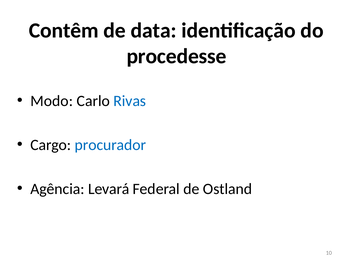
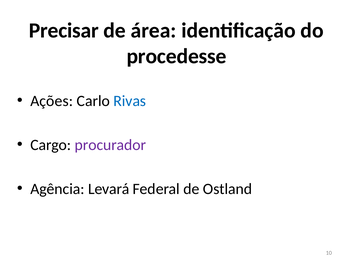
Contêm: Contêm -> Precisar
data: data -> área
Modo: Modo -> Ações
procurador colour: blue -> purple
